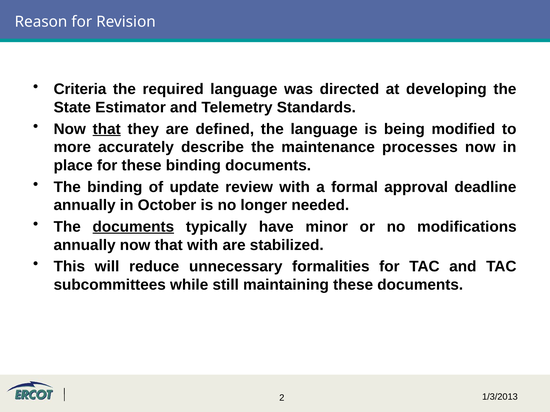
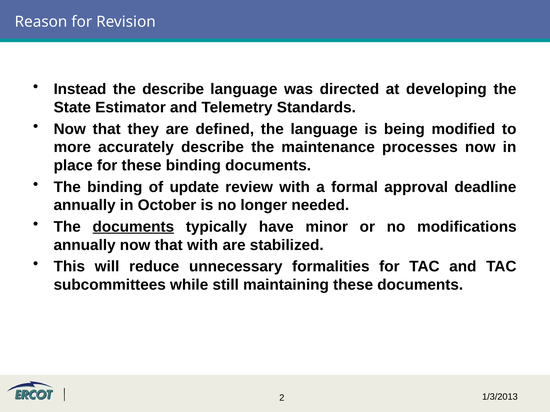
Criteria: Criteria -> Instead
the required: required -> describe
that at (107, 129) underline: present -> none
